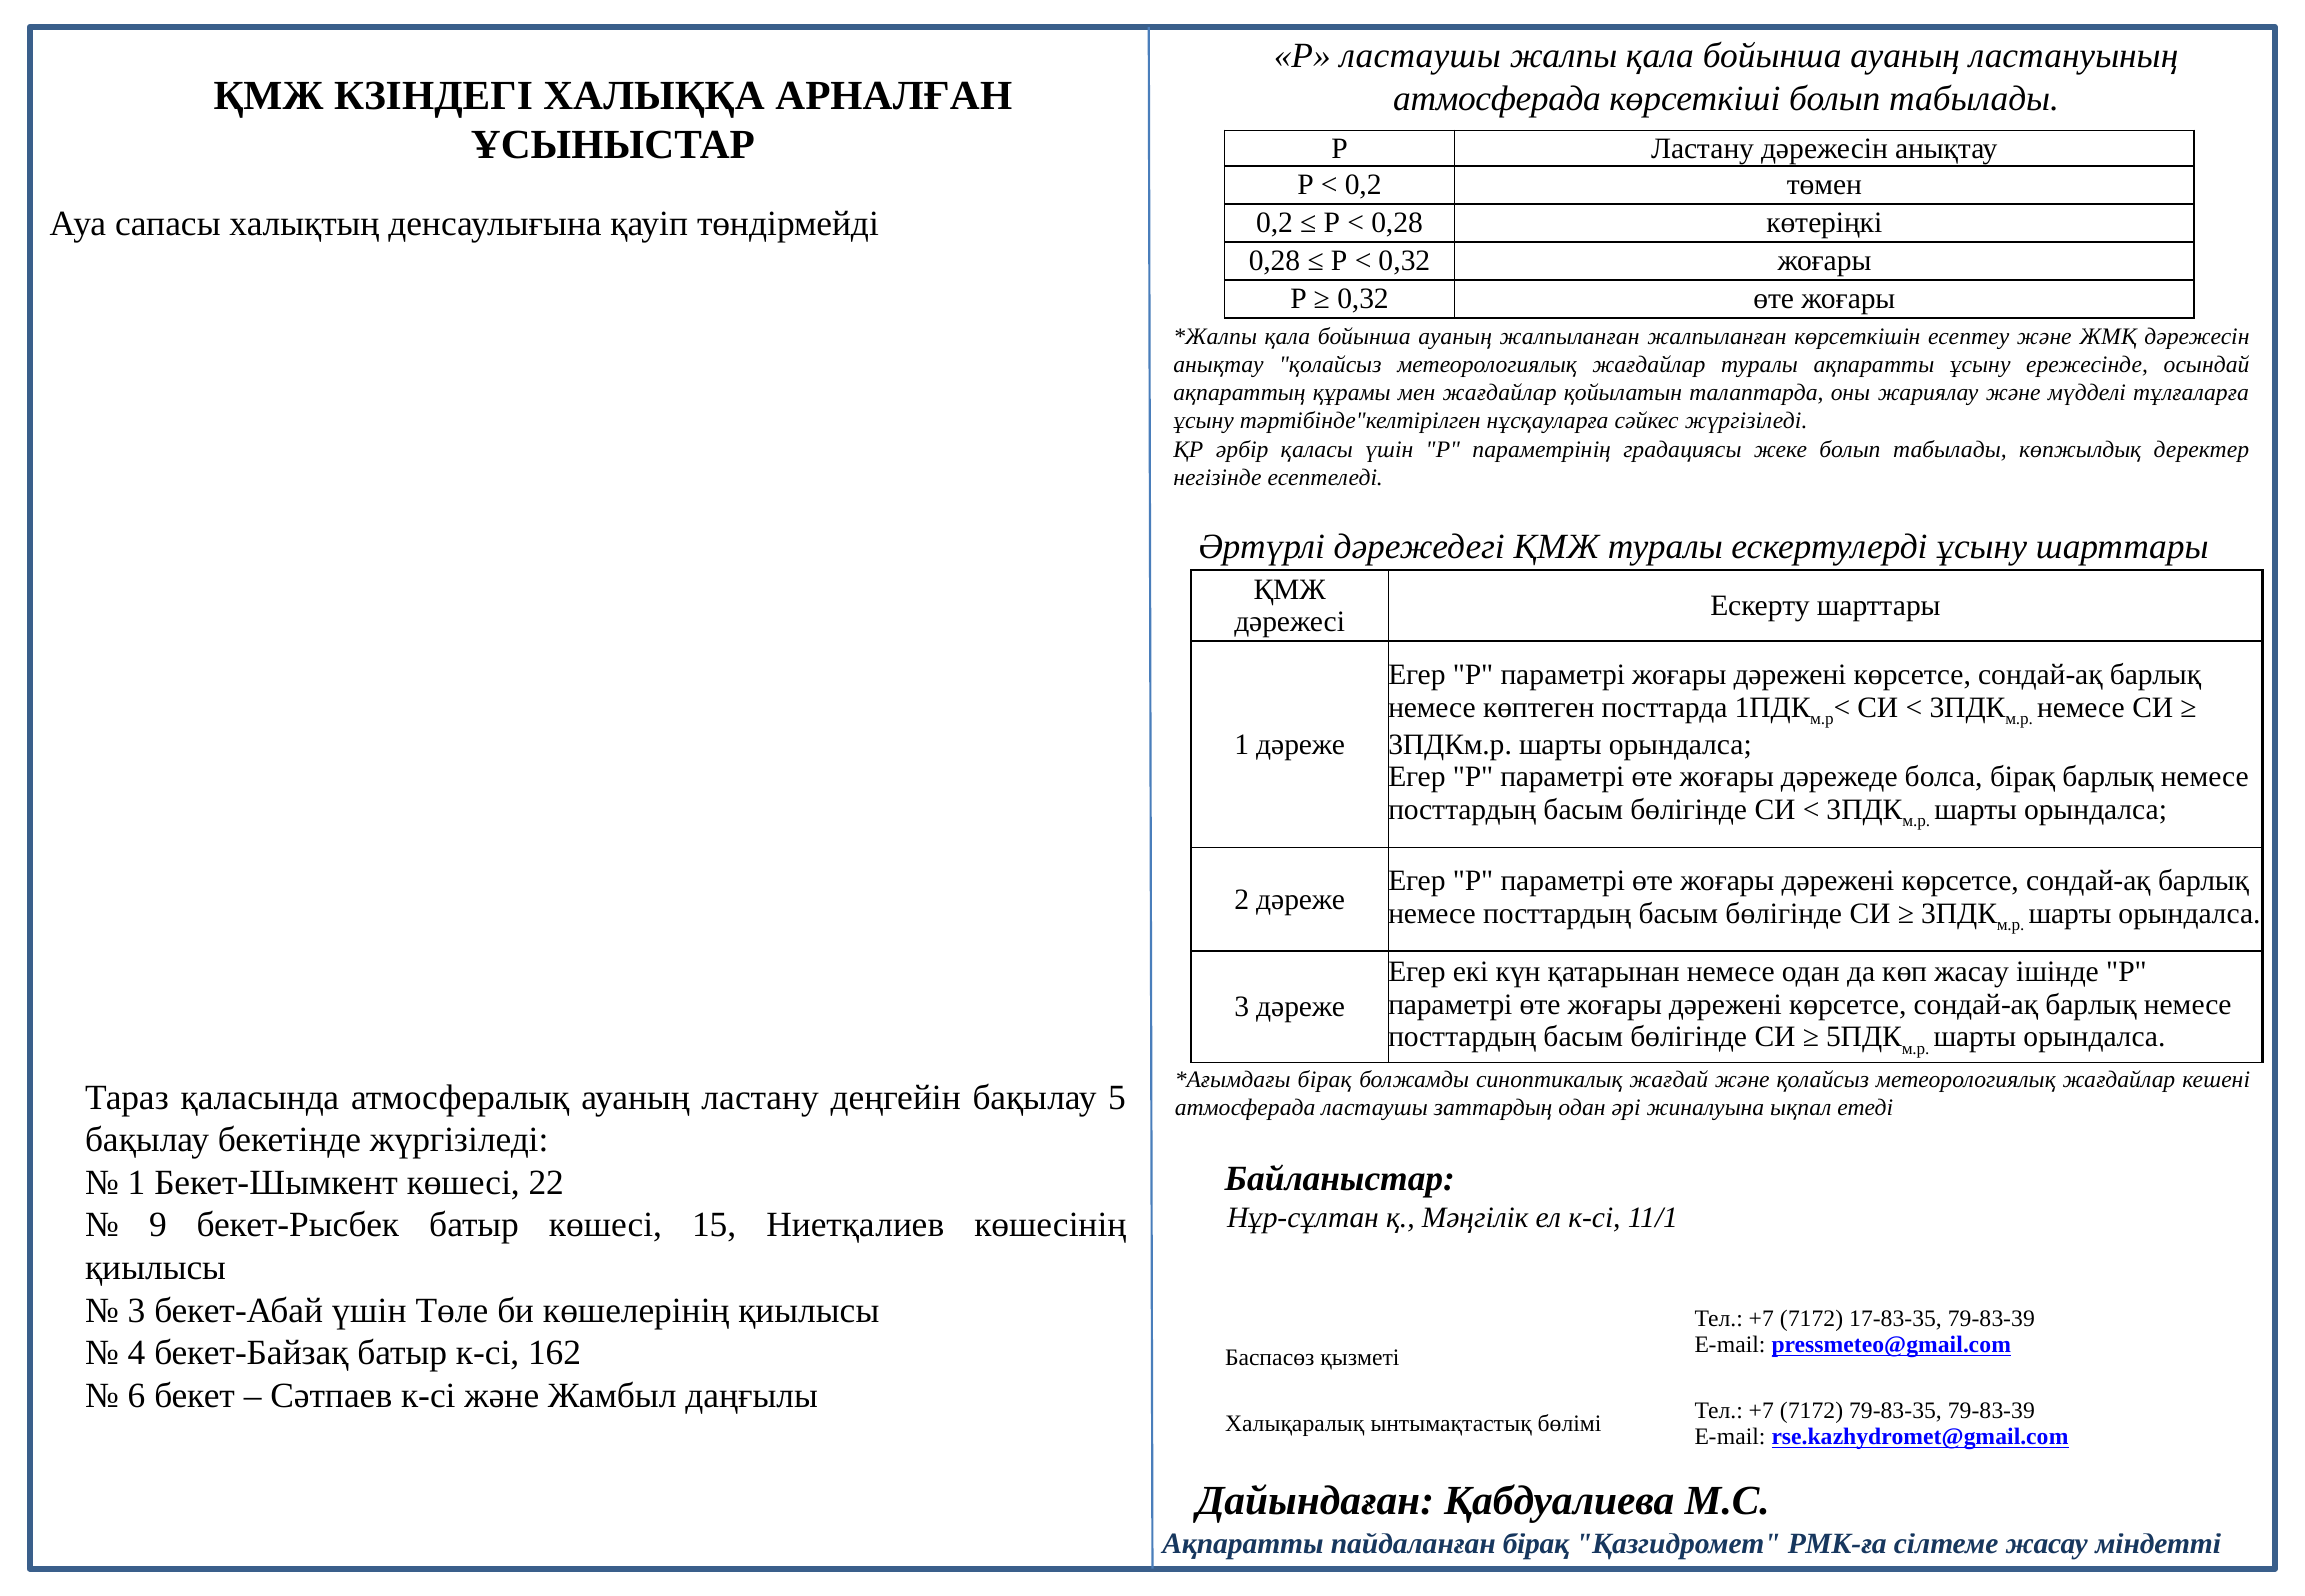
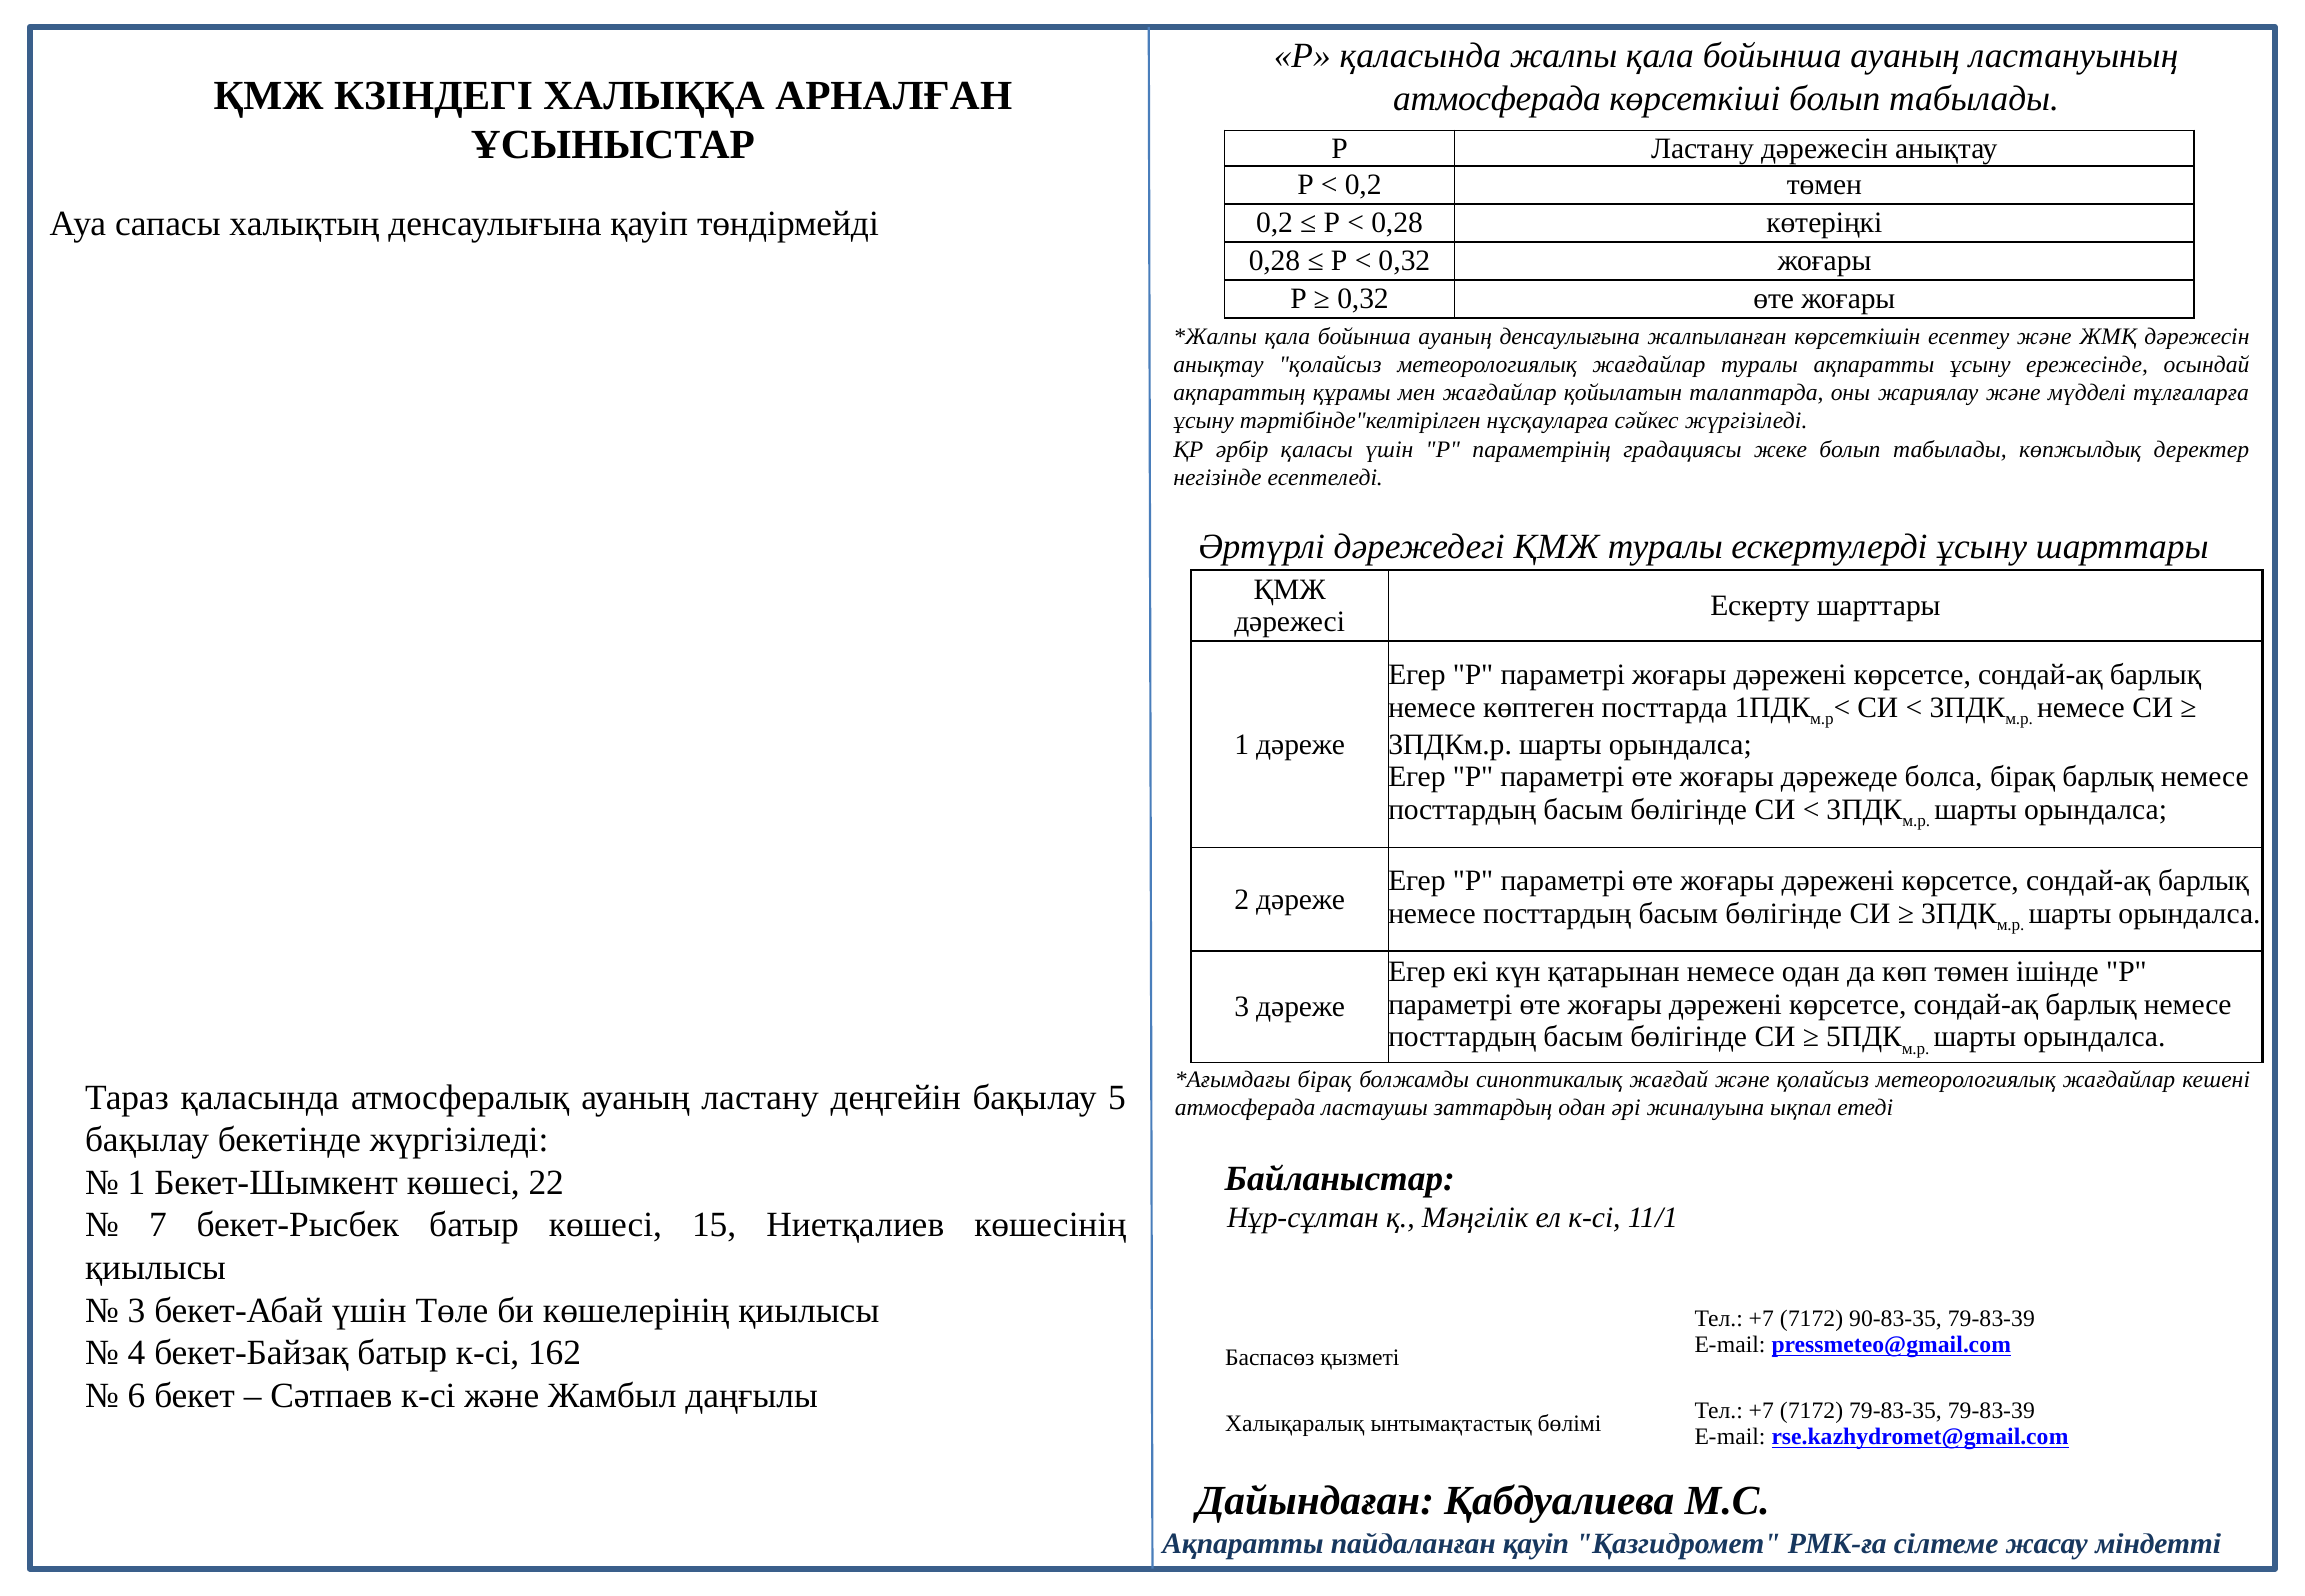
Р ластаушы: ластаушы -> қаласында
ауаның жалпыланған: жалпыланған -> денсаулығына
көп жасау: жасау -> төмен
9: 9 -> 7
17-83-35: 17-83-35 -> 90-83-35
пайдаланған бірақ: бірақ -> қауіп
